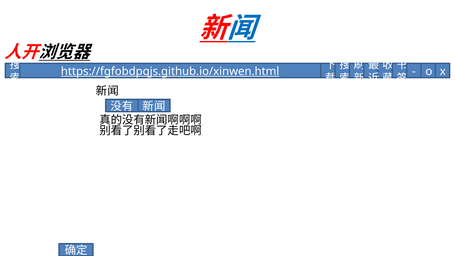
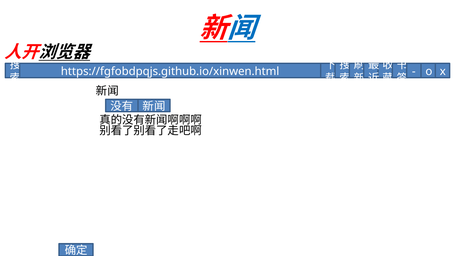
https://fgfobdpqjs.github.io/xinwen.html underline: present -> none
